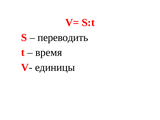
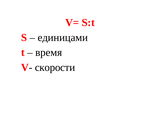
переводить: переводить -> единицами
единицы: единицы -> скорости
